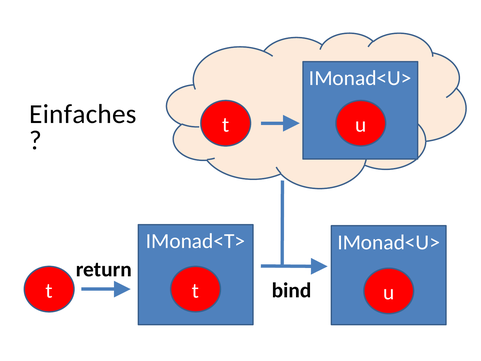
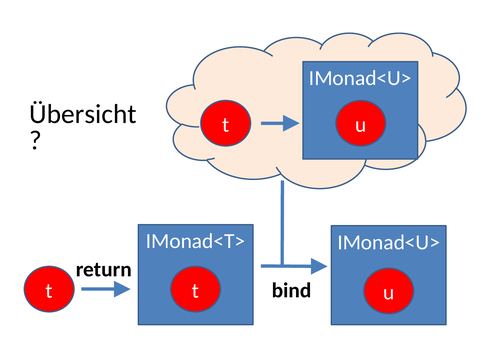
Einfaches: Einfaches -> Übersicht
